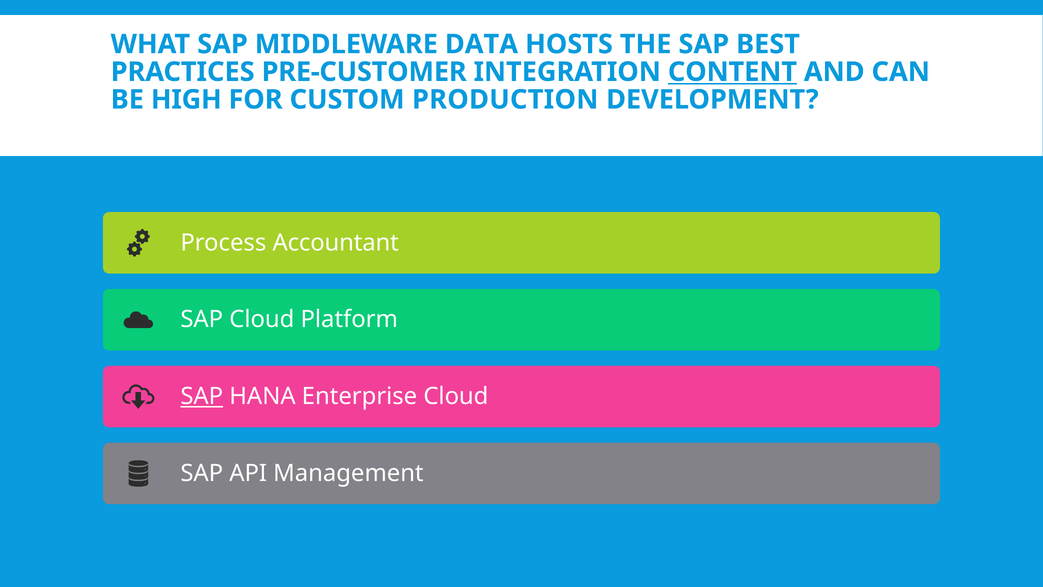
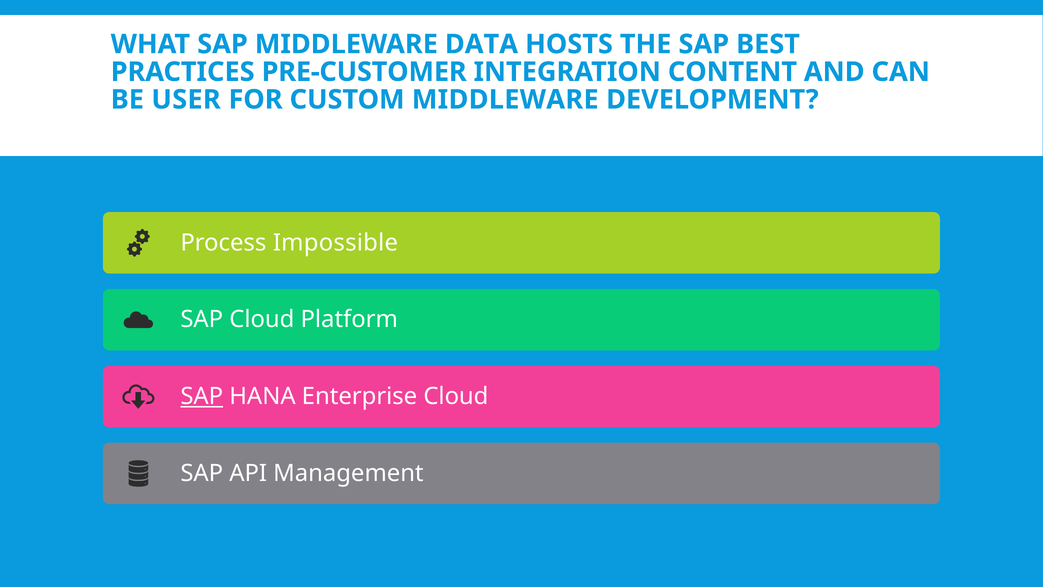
CONTENT underline: present -> none
HIGH: HIGH -> USER
CUSTOM PRODUCTION: PRODUCTION -> MIDDLEWARE
Accountant: Accountant -> Impossible
